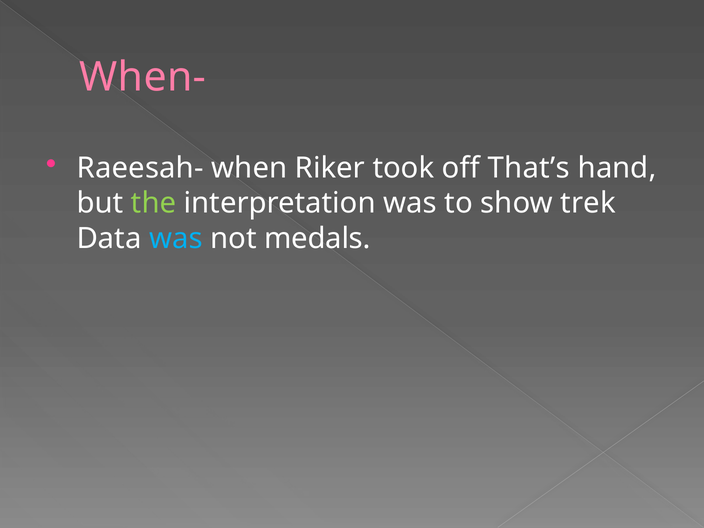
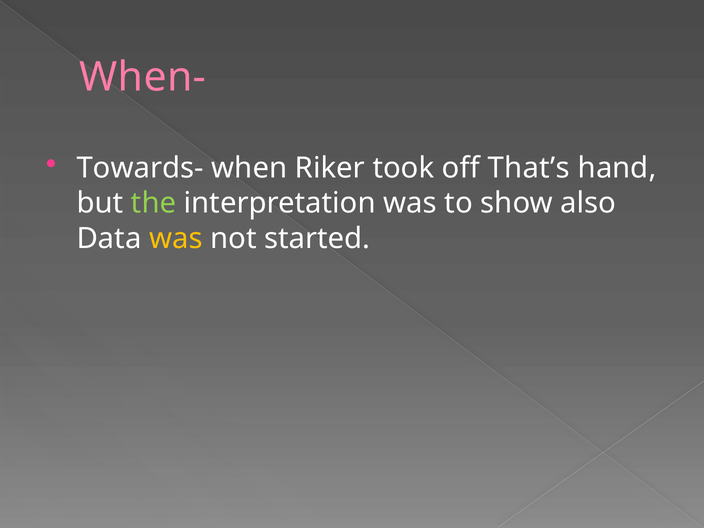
Raeesah-: Raeesah- -> Towards-
trek: trek -> also
was at (176, 238) colour: light blue -> yellow
medals: medals -> started
